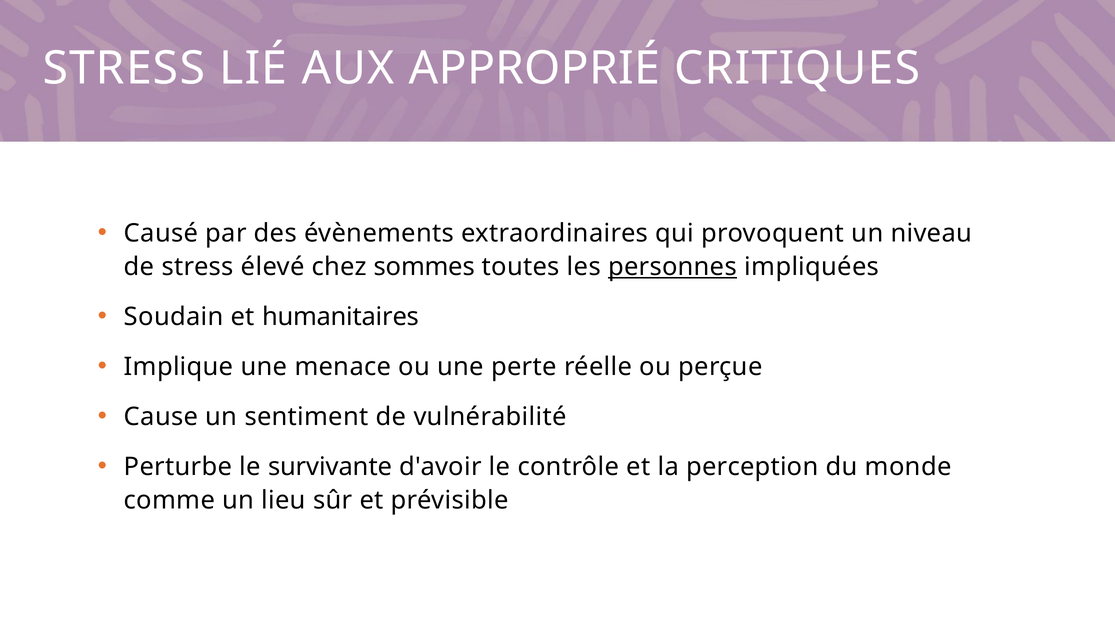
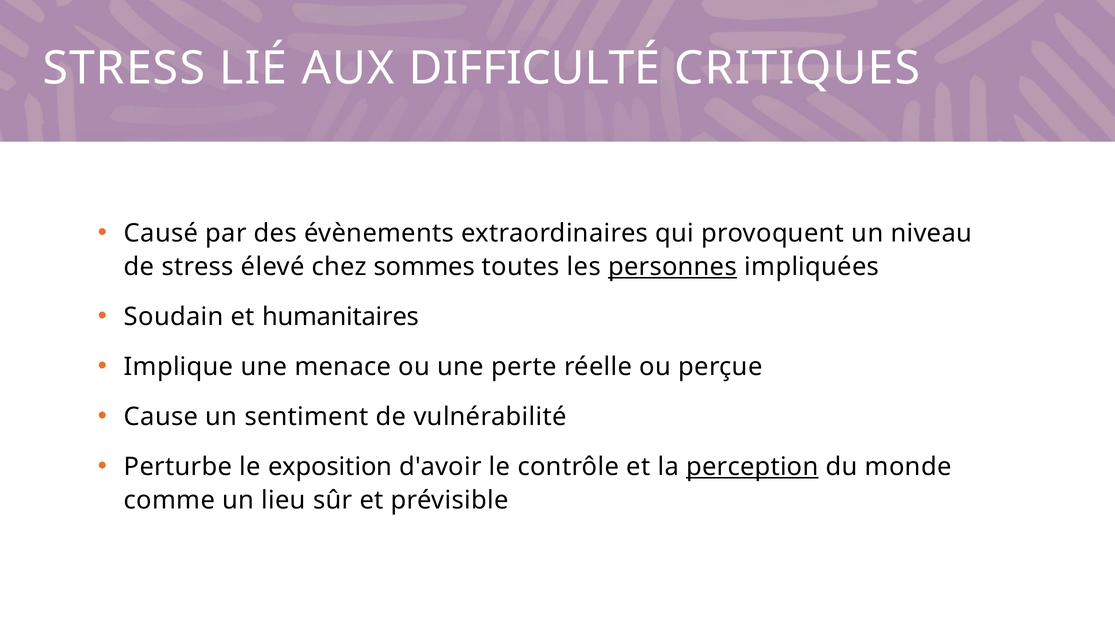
APPROPRIÉ: APPROPRIÉ -> DIFFICULTÉ
survivante: survivante -> exposition
perception underline: none -> present
